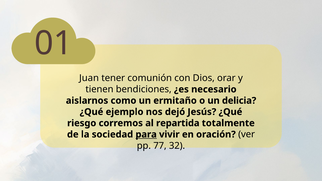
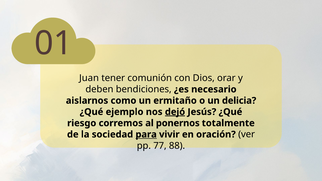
tienen: tienen -> deben
dejó underline: none -> present
repartida: repartida -> ponernos
32: 32 -> 88
